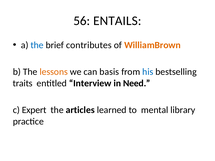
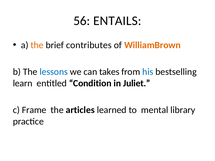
the at (37, 45) colour: blue -> orange
lessons colour: orange -> blue
basis: basis -> takes
traits: traits -> learn
Interview: Interview -> Condition
Need: Need -> Juliet
Expert: Expert -> Frame
